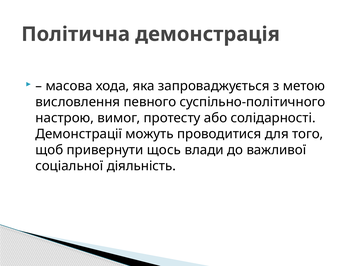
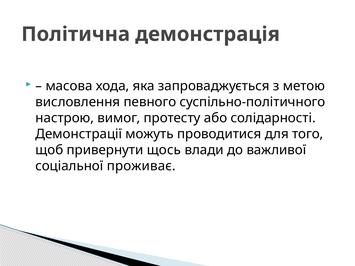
діяльність: діяльність -> проживає
